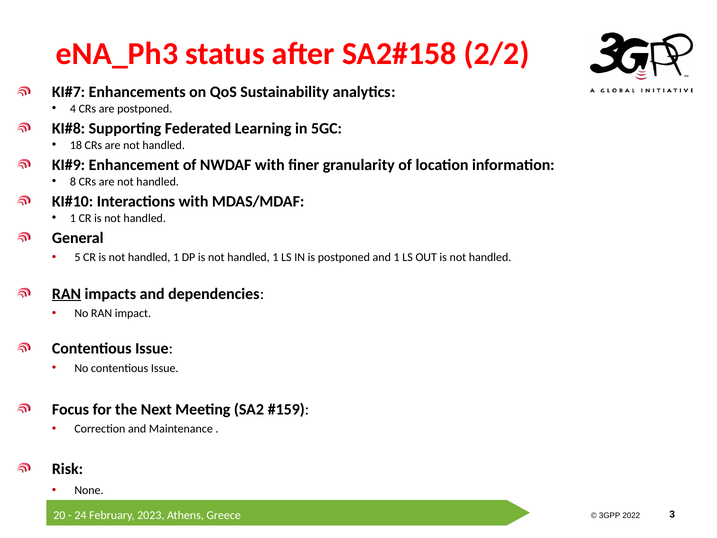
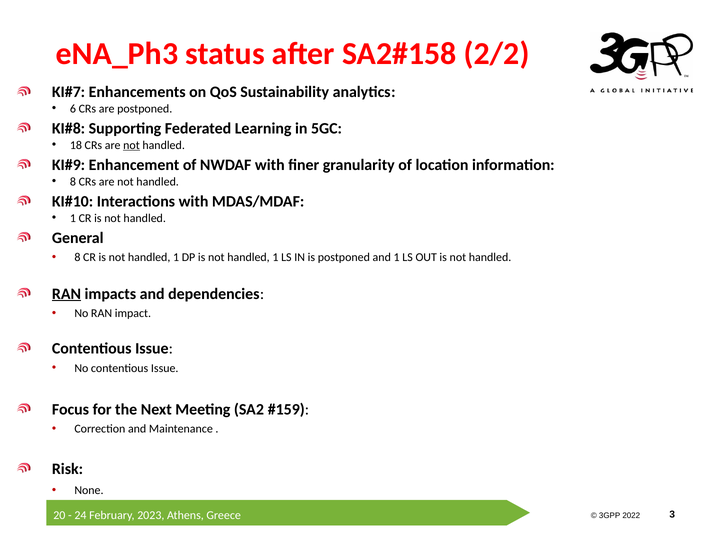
4: 4 -> 6
not at (131, 145) underline: none -> present
5 at (77, 257): 5 -> 8
